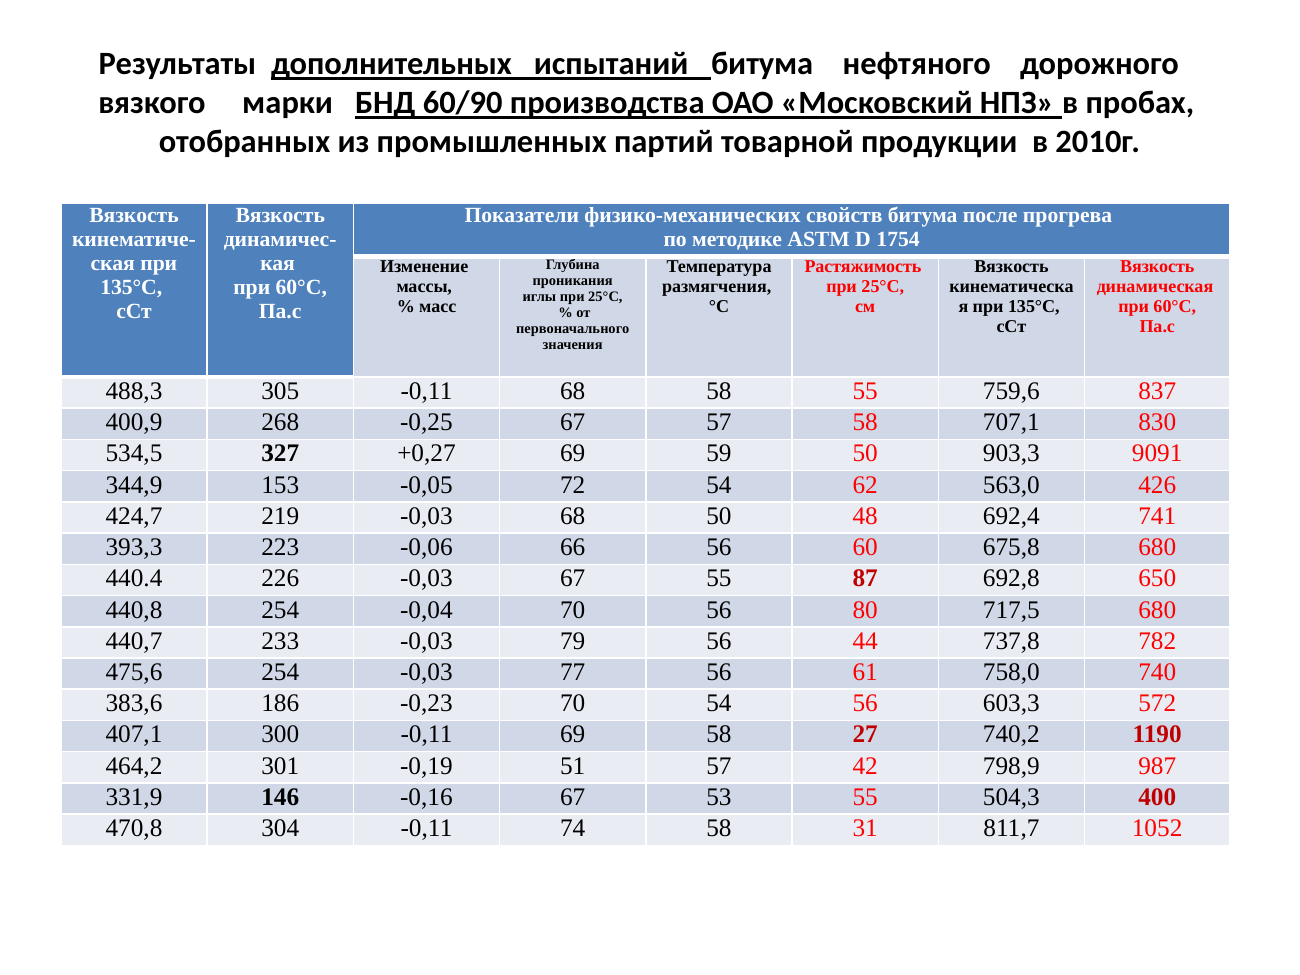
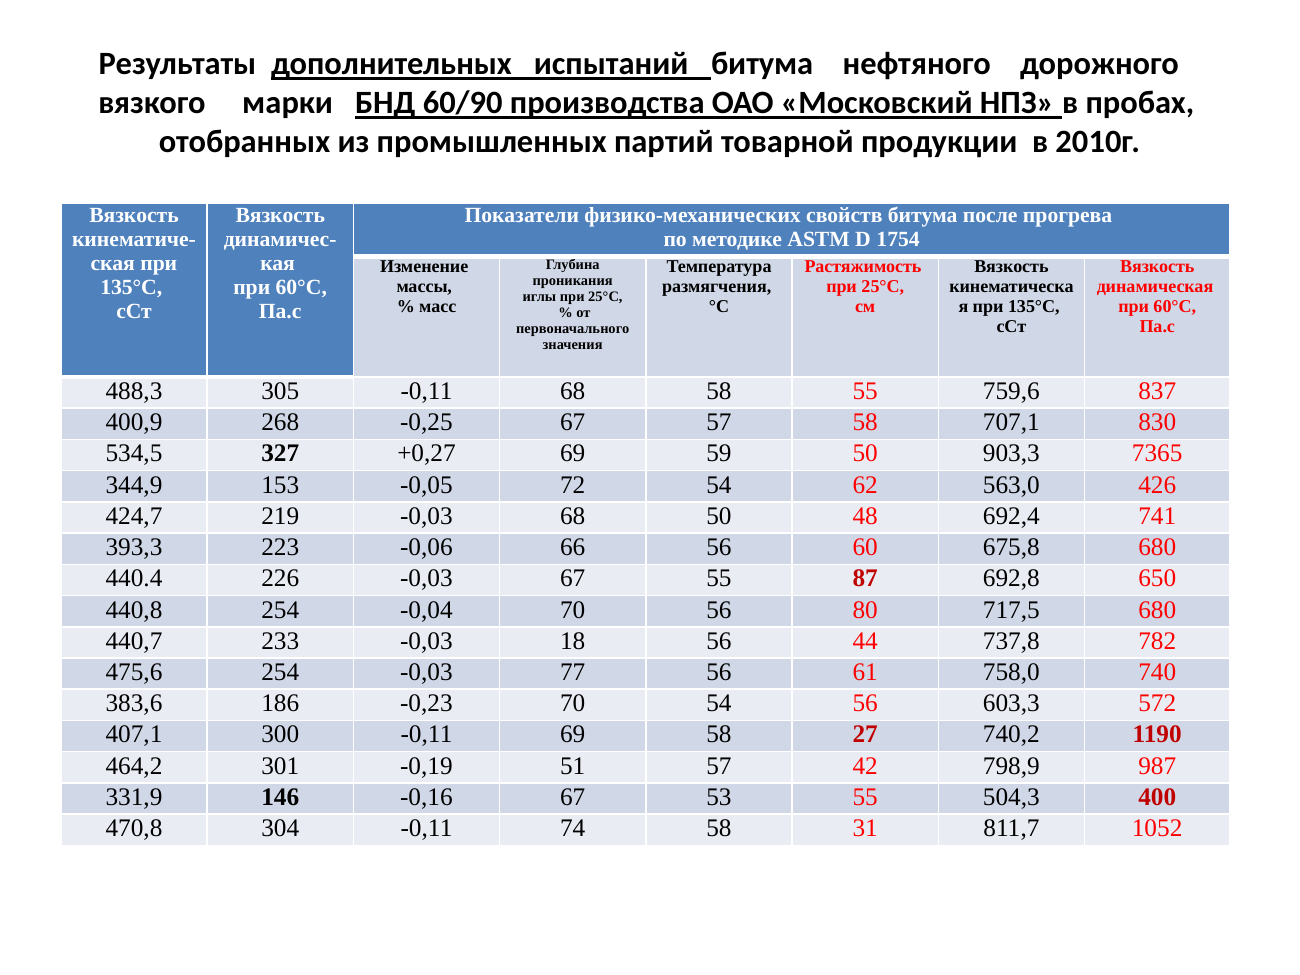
9091: 9091 -> 7365
79: 79 -> 18
